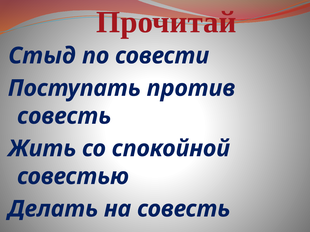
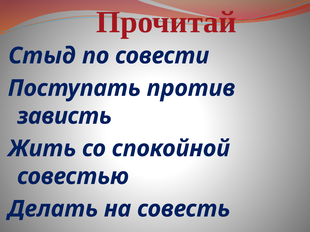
совесть at (64, 116): совесть -> зависть
